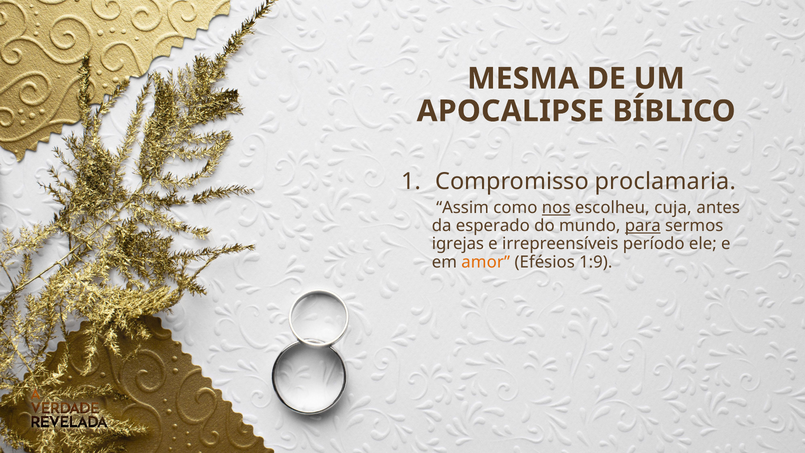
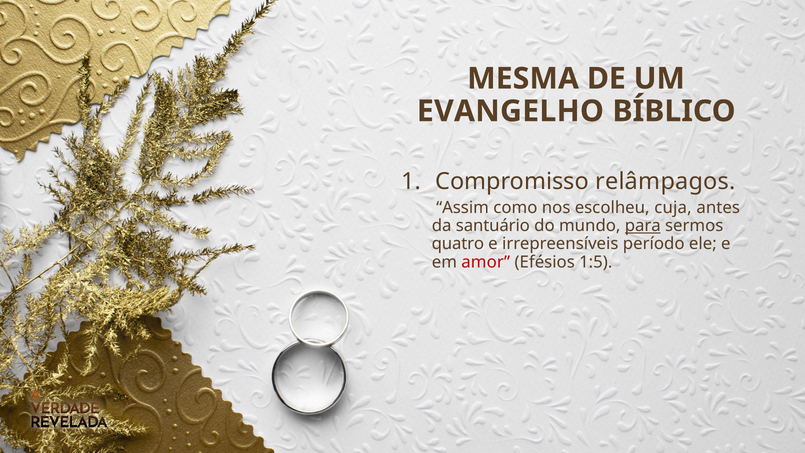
APOCALIPSE: APOCALIPSE -> EVANGELHO
proclamaria: proclamaria -> relâmpagos
nos underline: present -> none
esperado: esperado -> santuário
igrejas: igrejas -> quatro
amor colour: orange -> red
1:9: 1:9 -> 1:5
